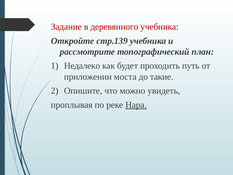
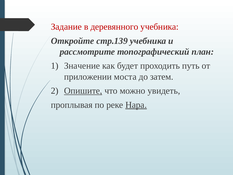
Недалеко: Недалеко -> Значение
такие: такие -> затем
Опишите underline: none -> present
